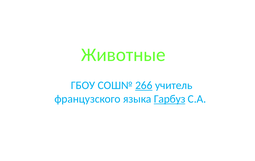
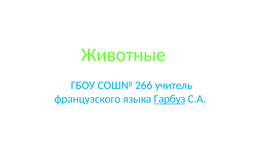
266 underline: present -> none
